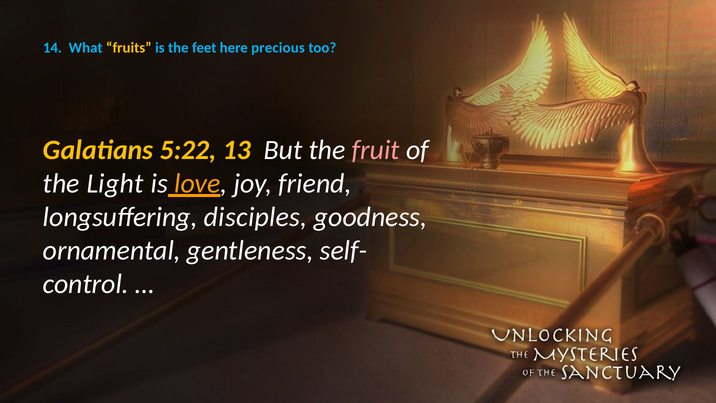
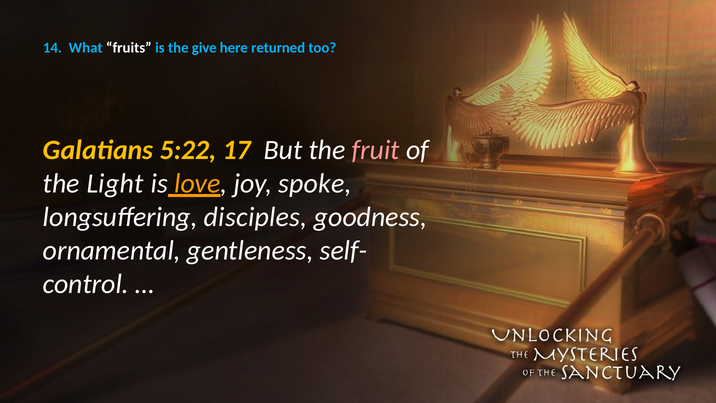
fruits colour: yellow -> white
feet: feet -> give
precious: precious -> returned
13: 13 -> 17
friend: friend -> spoke
